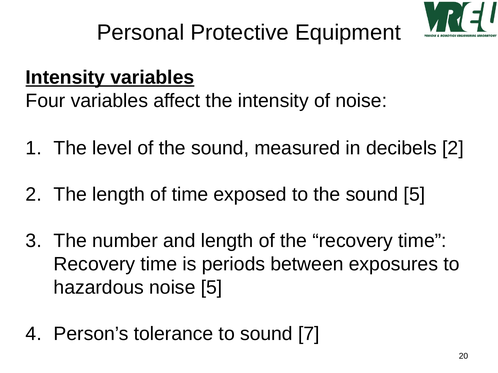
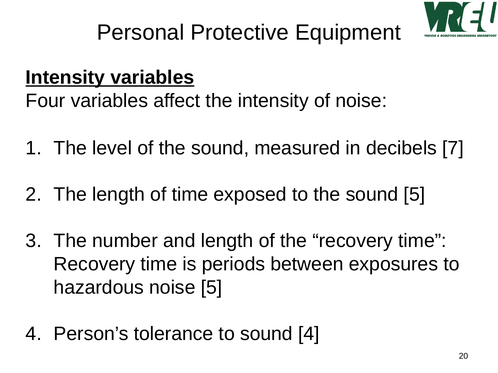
decibels 2: 2 -> 7
sound 7: 7 -> 4
